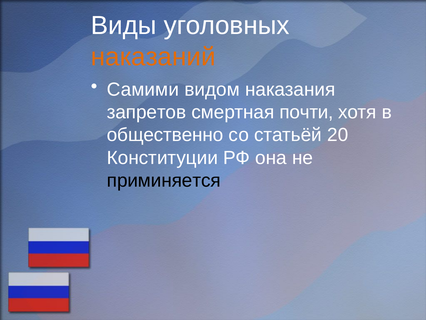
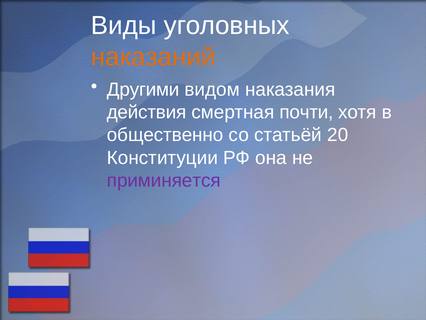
Самими: Самими -> Другими
запретов: запретов -> действия
приминяется colour: black -> purple
